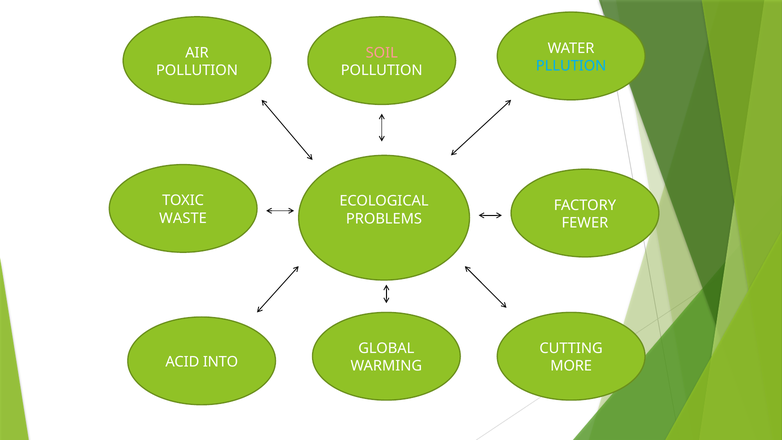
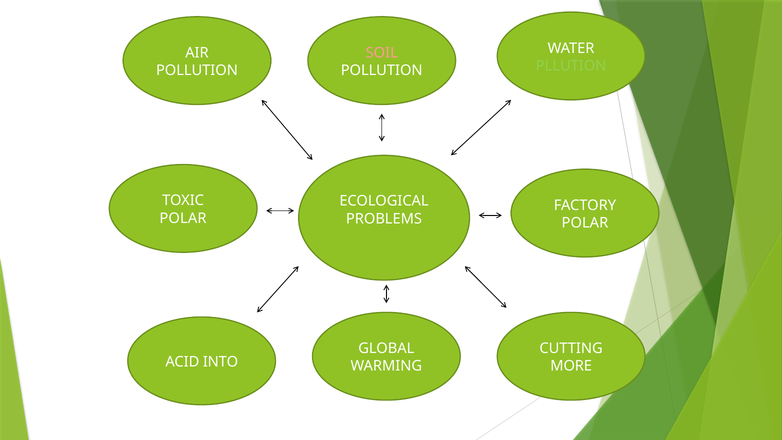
PLLUTION colour: light blue -> light green
WASTE at (183, 218): WASTE -> POLAR
FEWER at (585, 223): FEWER -> POLAR
